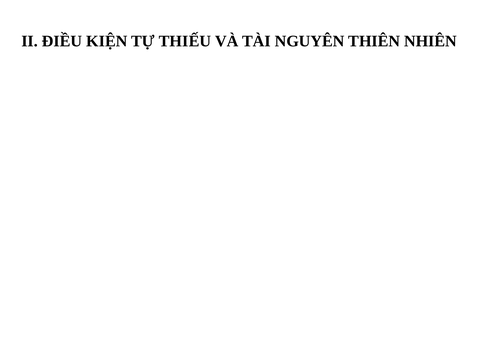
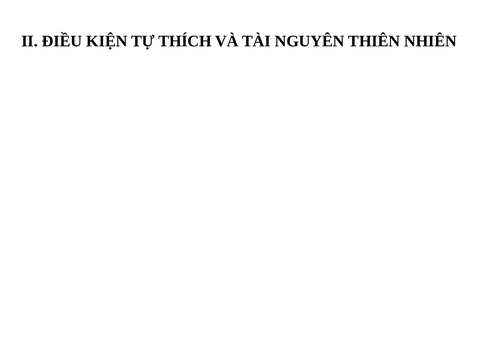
THIẾU: THIẾU -> THÍCH
